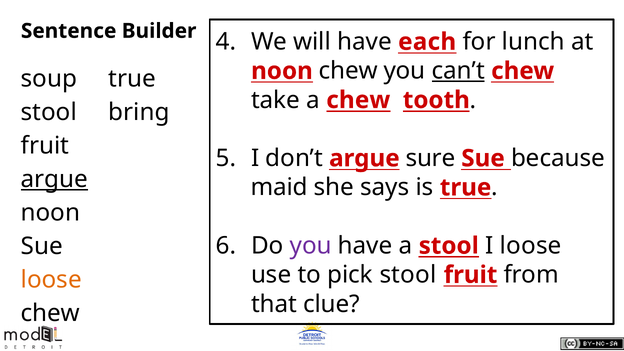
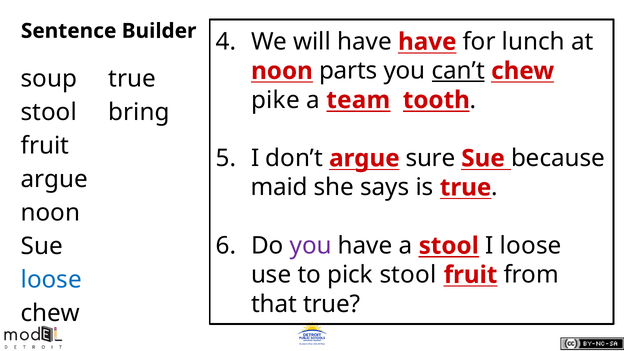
have each: each -> have
noon chew: chew -> parts
take: take -> pike
a chew: chew -> team
argue at (54, 179) underline: present -> none
loose at (51, 280) colour: orange -> blue
that clue: clue -> true
